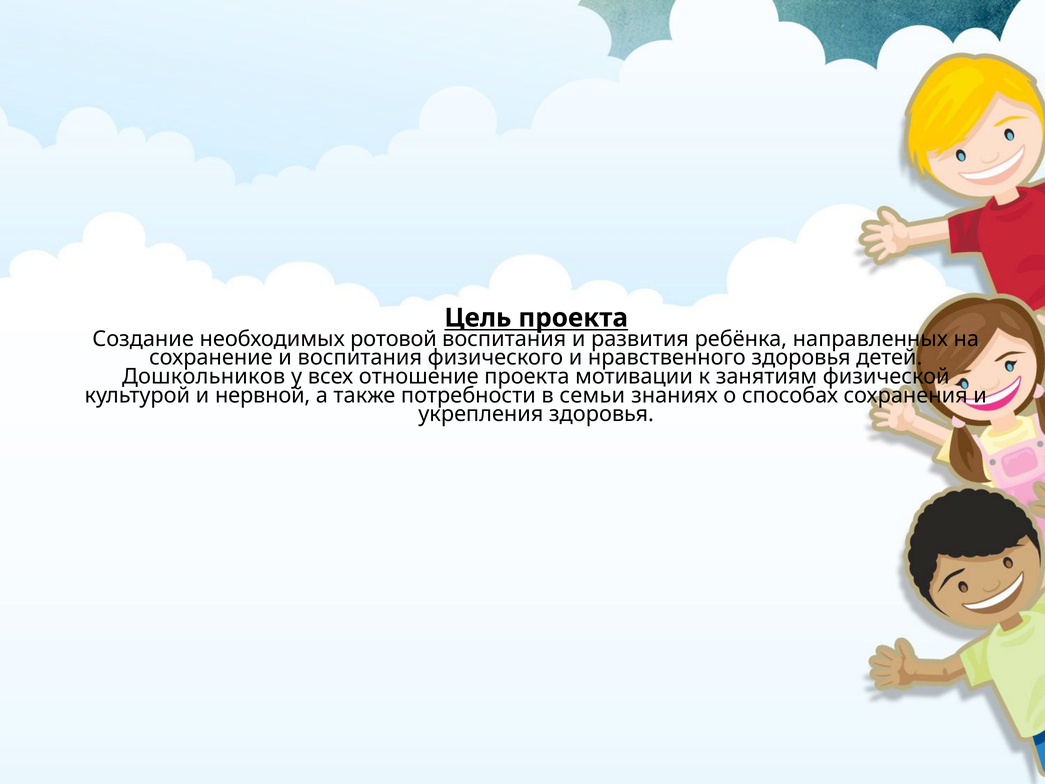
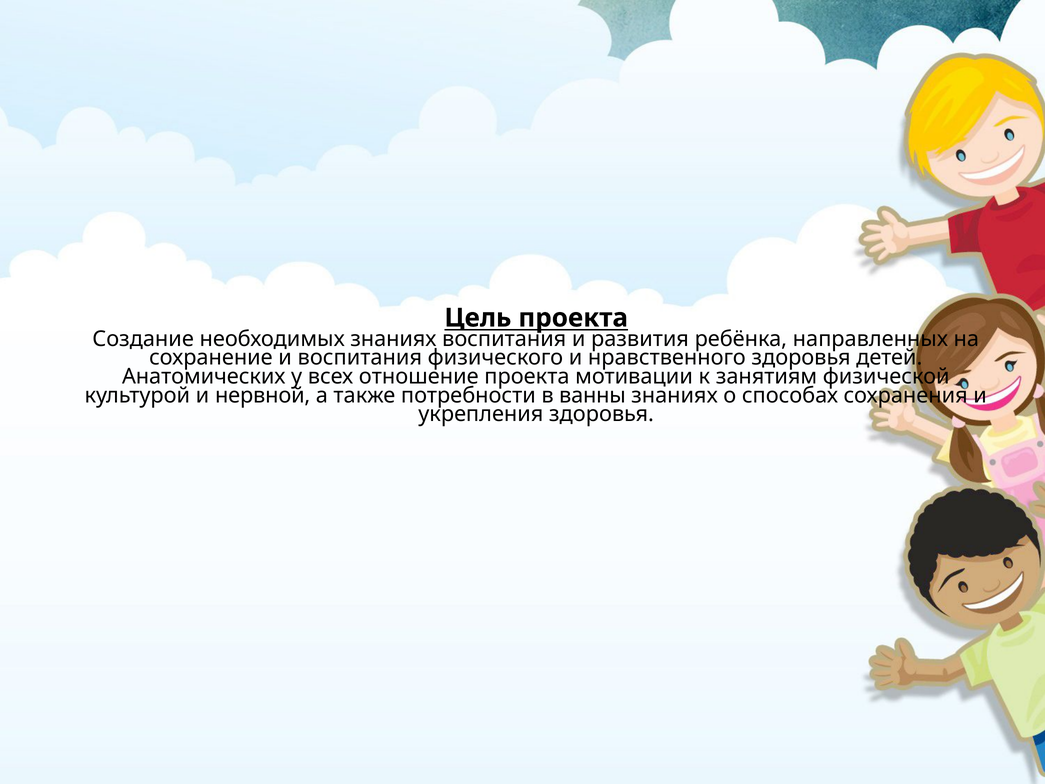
необходимых ротовой: ротовой -> знаниях
Дошкольников: Дошкольников -> Анатомических
семьи: семьи -> ванны
